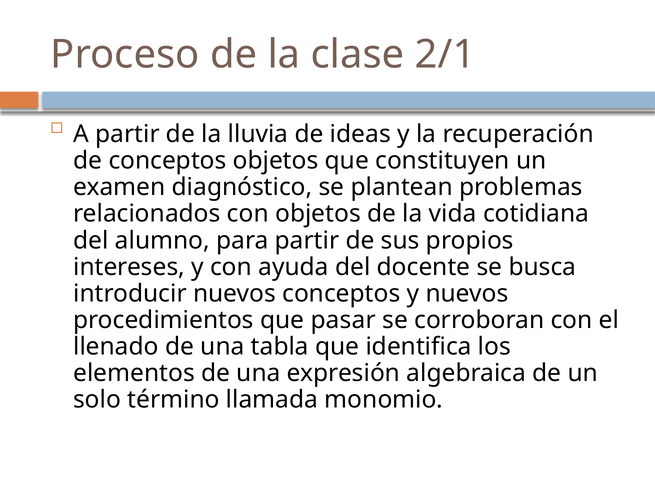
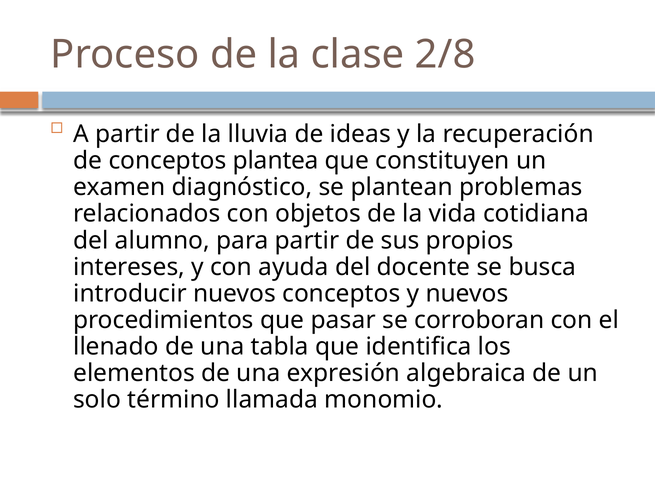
2/1: 2/1 -> 2/8
conceptos objetos: objetos -> plantea
